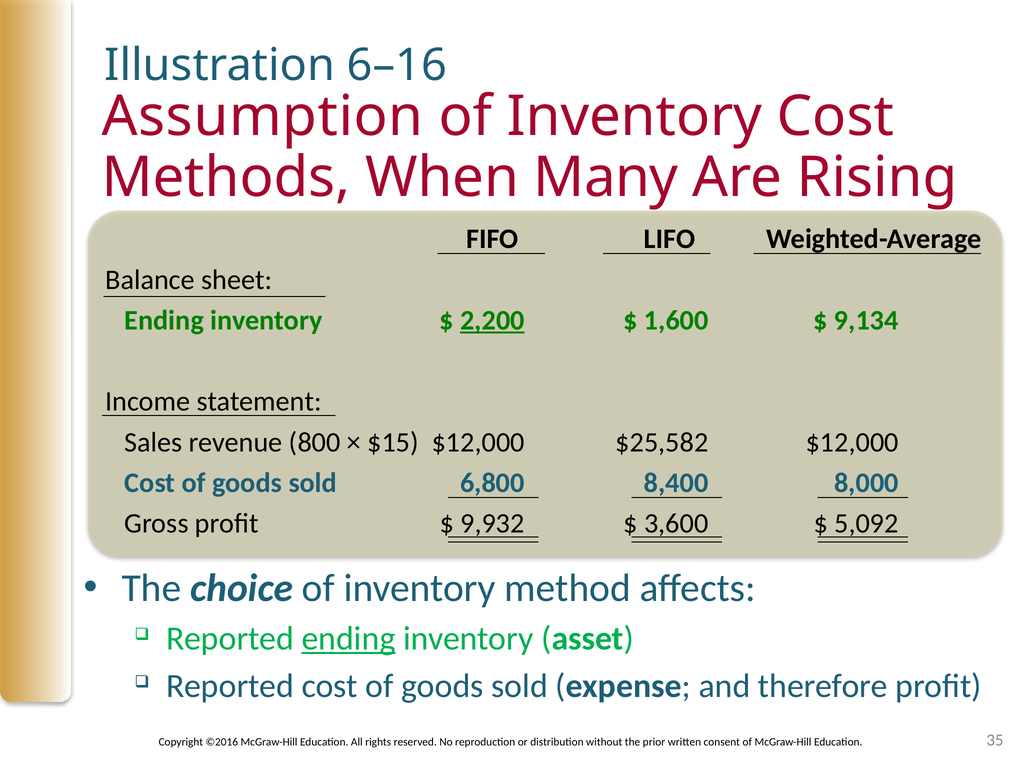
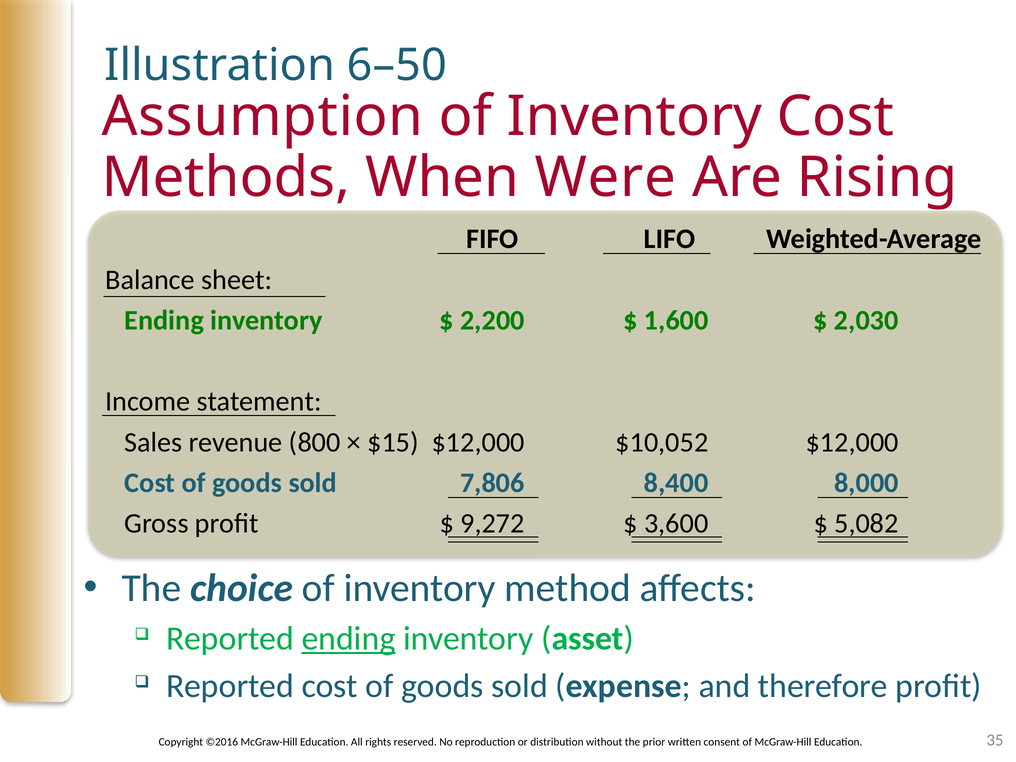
6–16: 6–16 -> 6–50
Many: Many -> Were
2,200 underline: present -> none
9,134: 9,134 -> 2,030
$25,582: $25,582 -> $10,052
6,800: 6,800 -> 7,806
9,932: 9,932 -> 9,272
5,092: 5,092 -> 5,082
